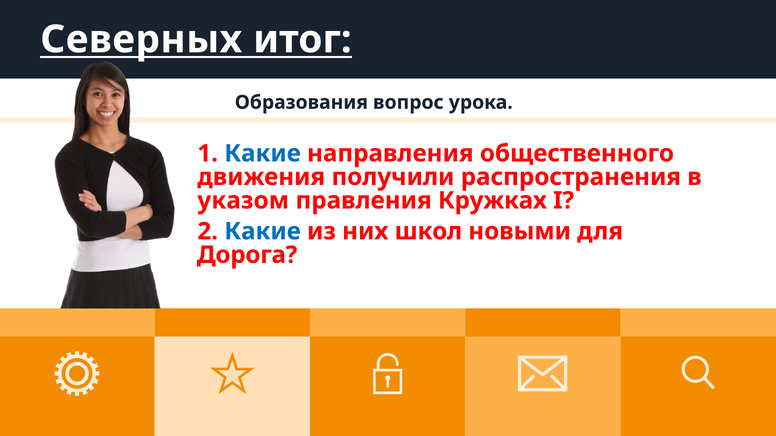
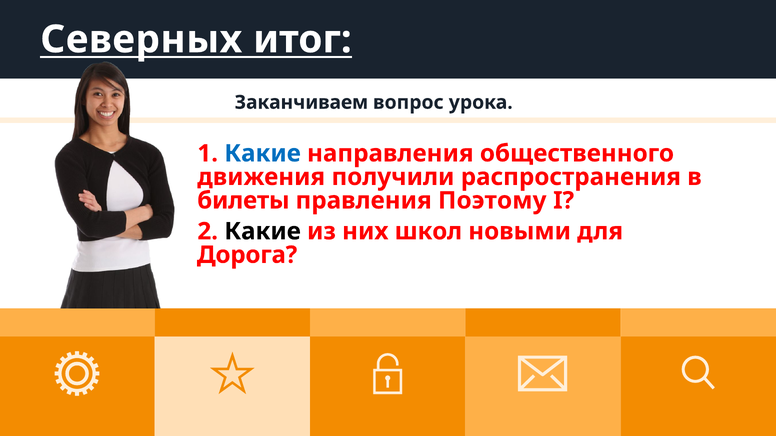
Образования: Образования -> Заканчиваем
указом: указом -> билеты
Кружках: Кружках -> Поэтому
Какие at (263, 232) colour: blue -> black
